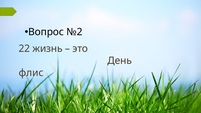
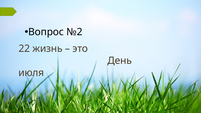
флис at (31, 73): флис -> июля
